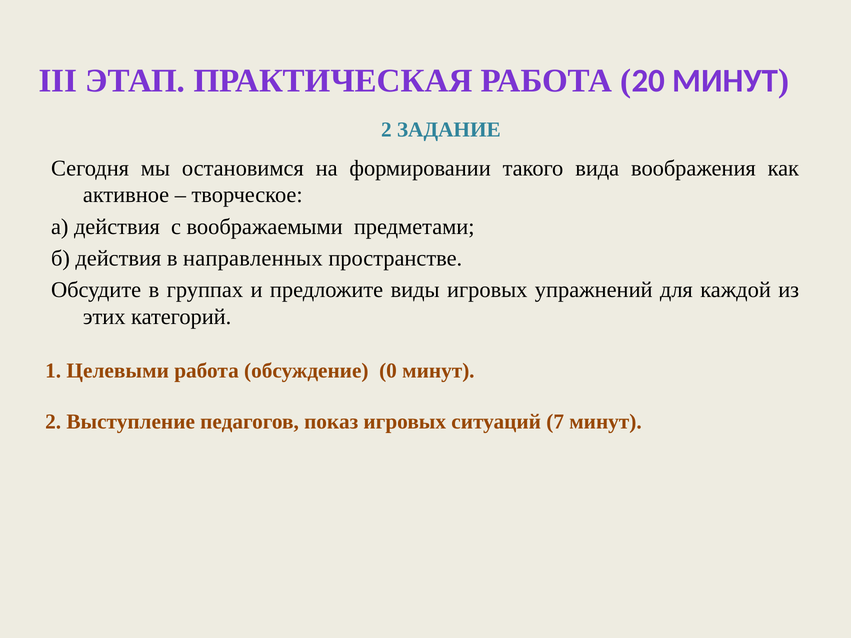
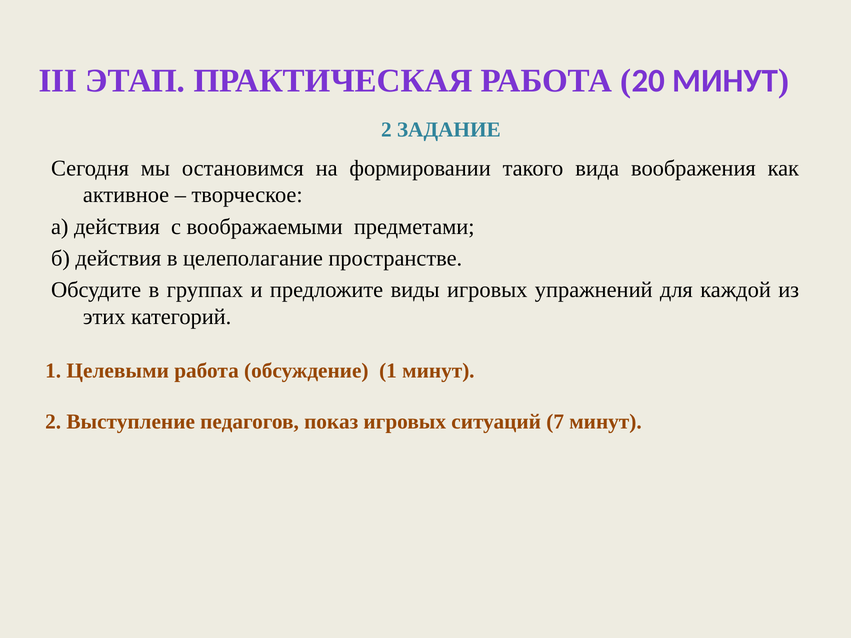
направленных: направленных -> целеполагание
обсуждение 0: 0 -> 1
